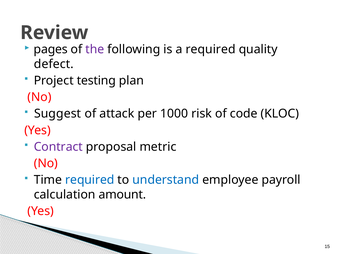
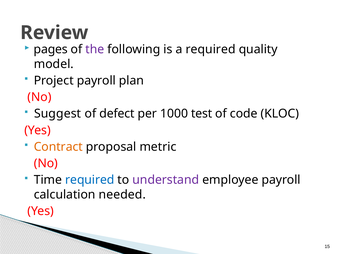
defect: defect -> model
Project testing: testing -> payroll
attack: attack -> defect
risk: risk -> test
Contract colour: purple -> orange
understand colour: blue -> purple
amount: amount -> needed
